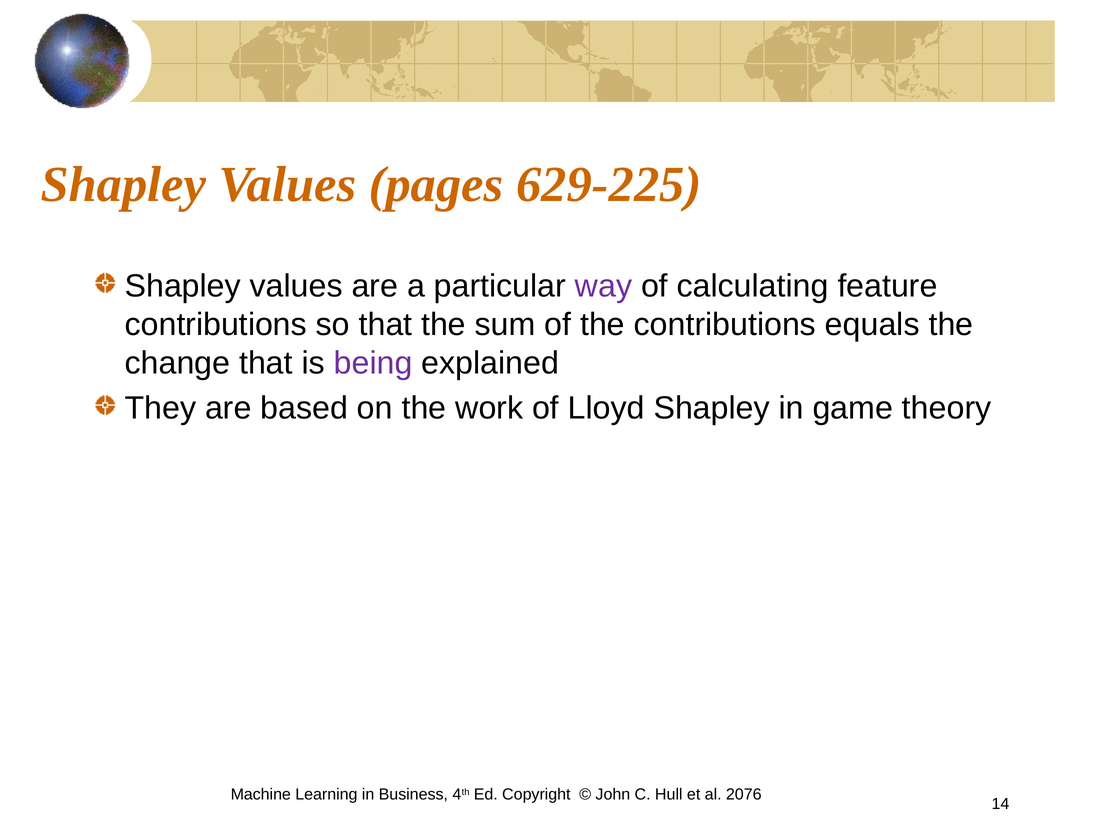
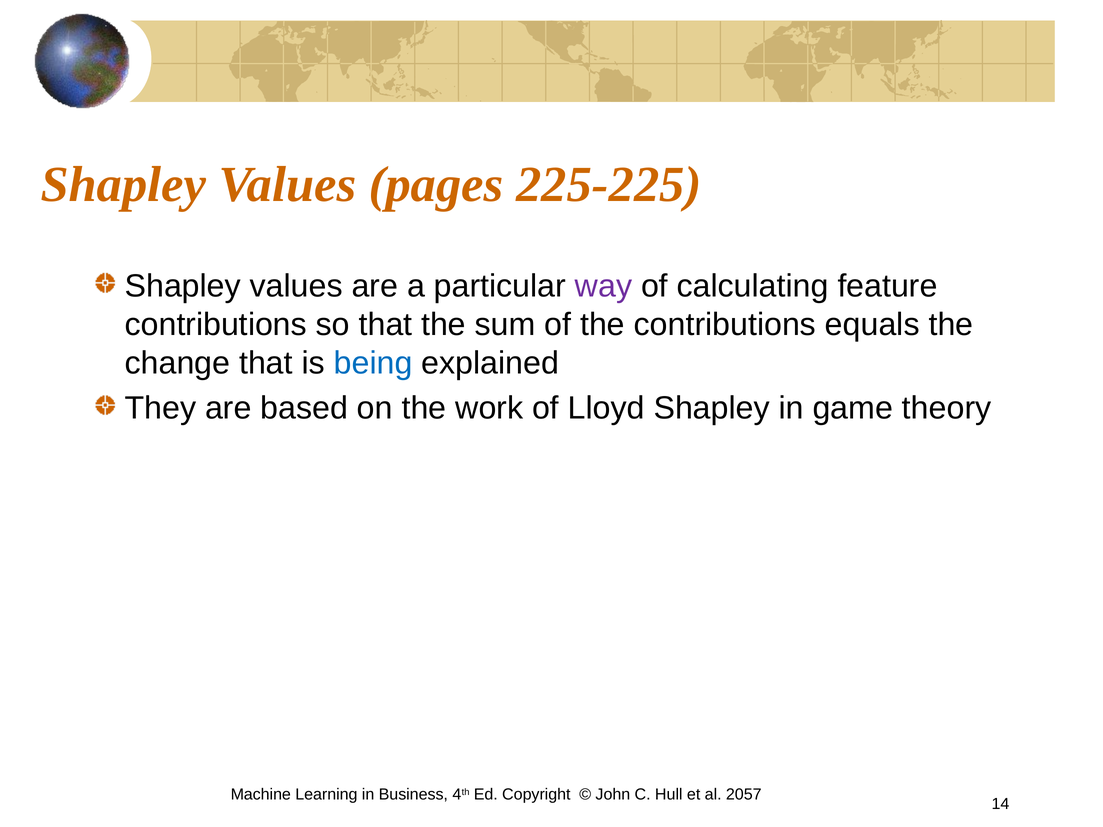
629-225: 629-225 -> 225-225
being colour: purple -> blue
2076: 2076 -> 2057
